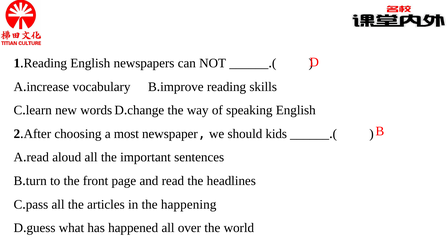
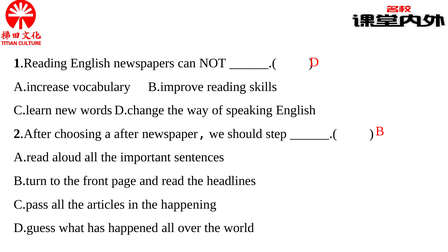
a most: most -> after
kids: kids -> step
